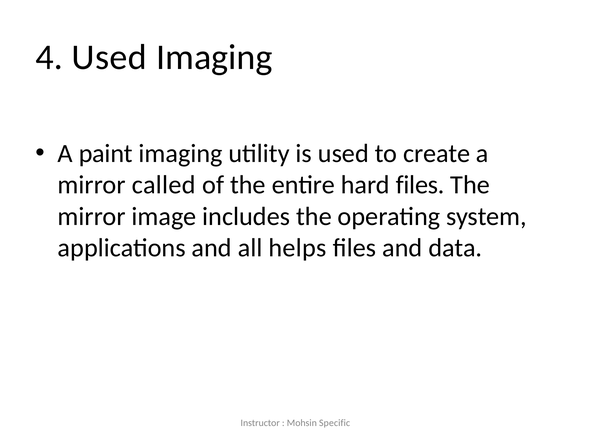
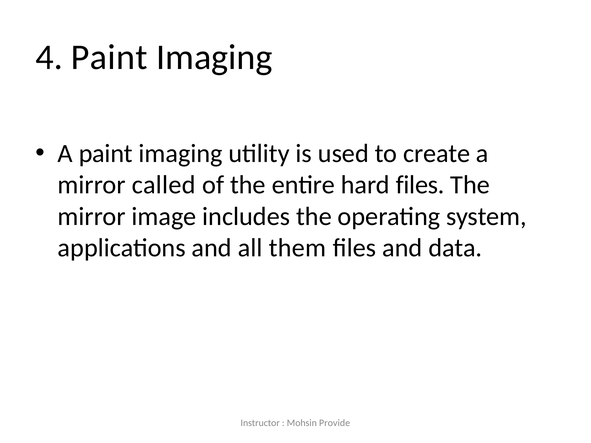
4 Used: Used -> Paint
helps: helps -> them
Specific: Specific -> Provide
